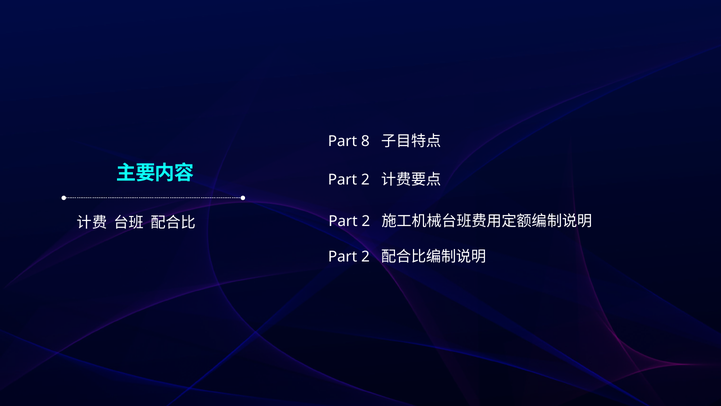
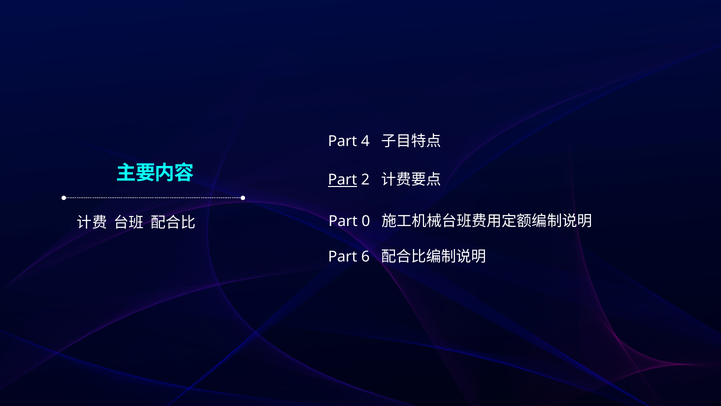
8: 8 -> 4
Part at (343, 180) underline: none -> present
2 at (366, 221): 2 -> 0
2 at (365, 257): 2 -> 6
